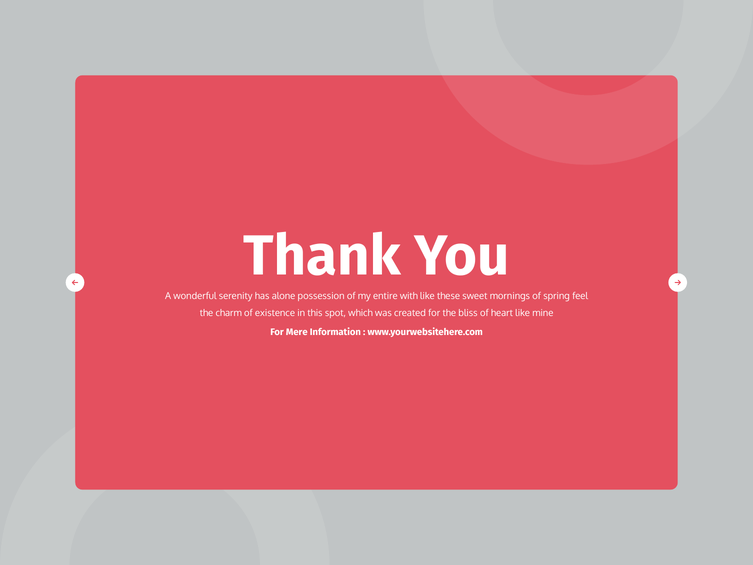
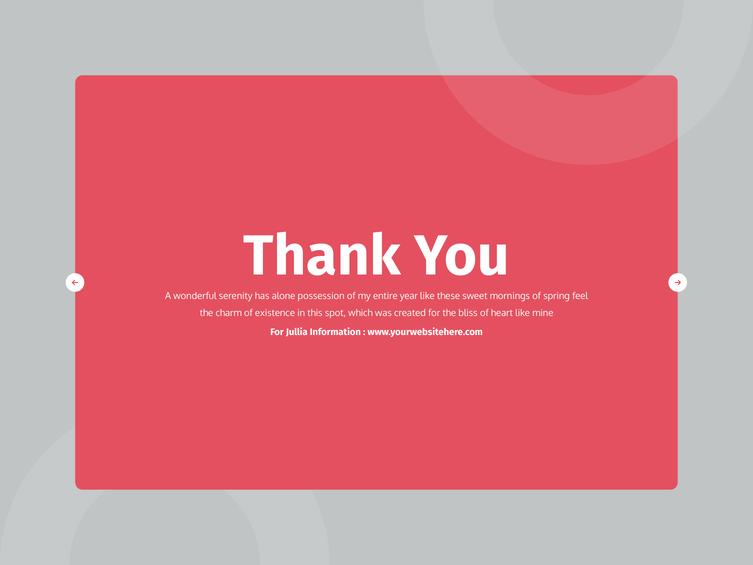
with: with -> year
Mere: Mere -> Jullia
